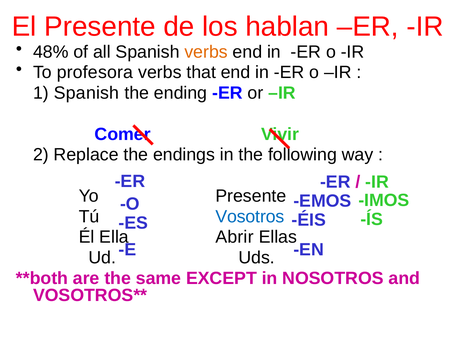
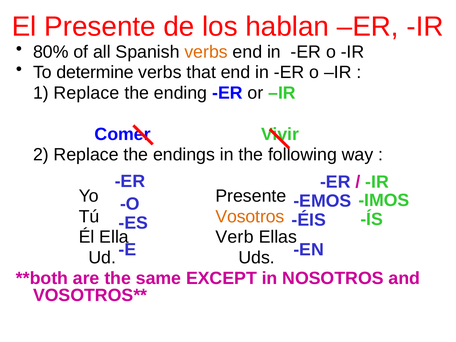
48%: 48% -> 80%
profesora: profesora -> determine
1 Spanish: Spanish -> Replace
Vosotros colour: blue -> orange
Abrir: Abrir -> Verb
